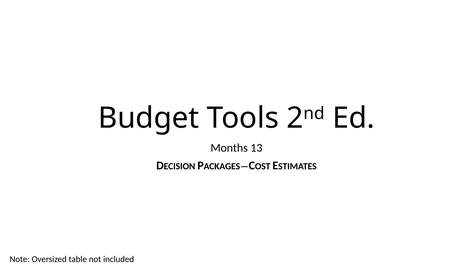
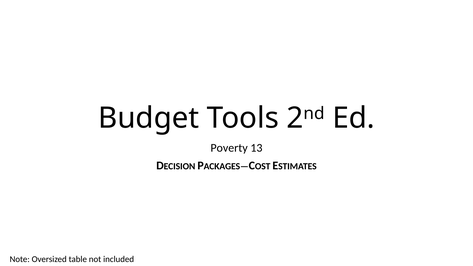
Months: Months -> Poverty
